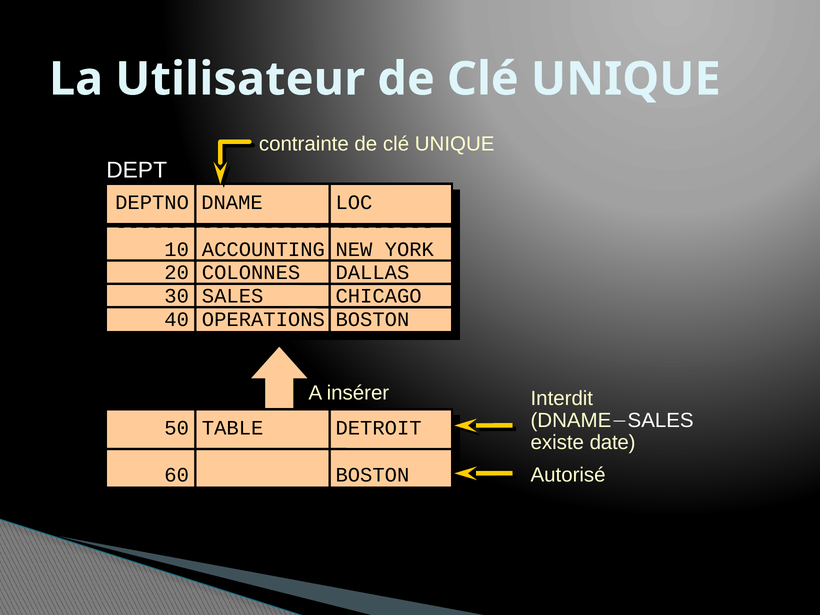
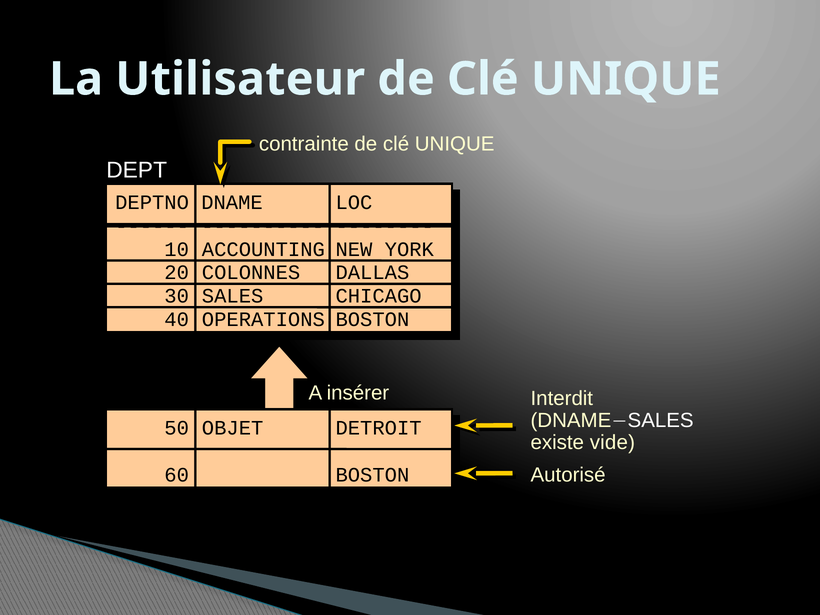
TABLE: TABLE -> OBJET
date: date -> vide
